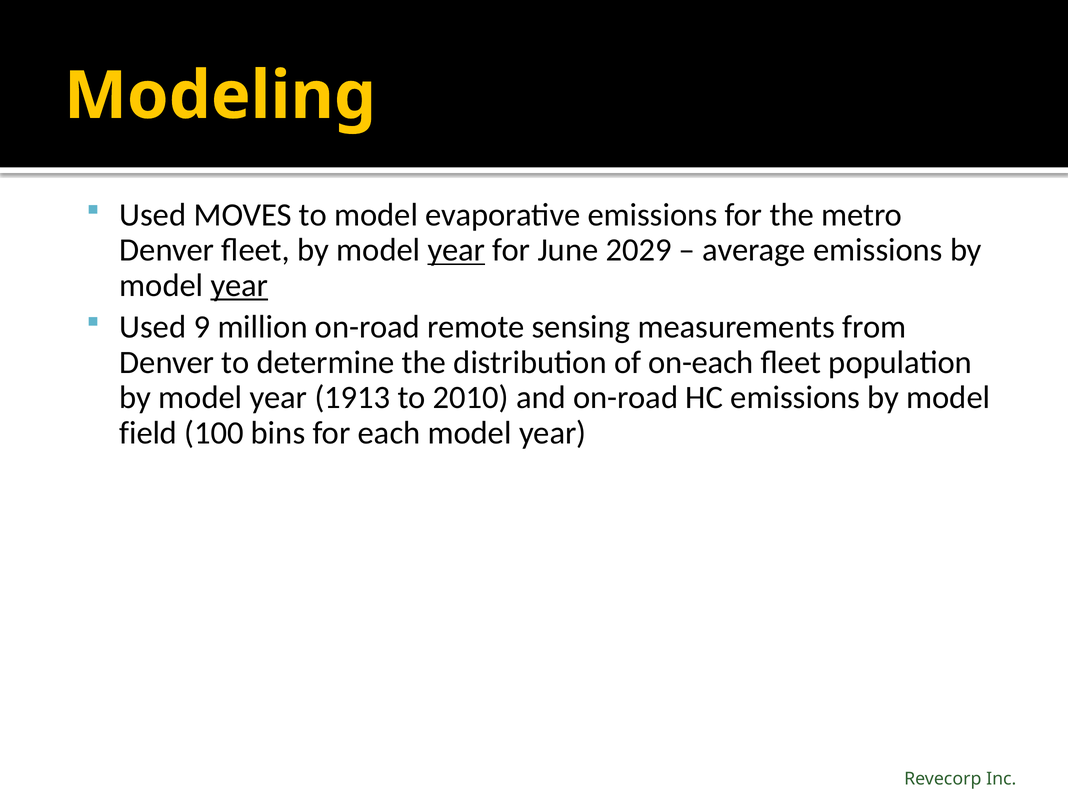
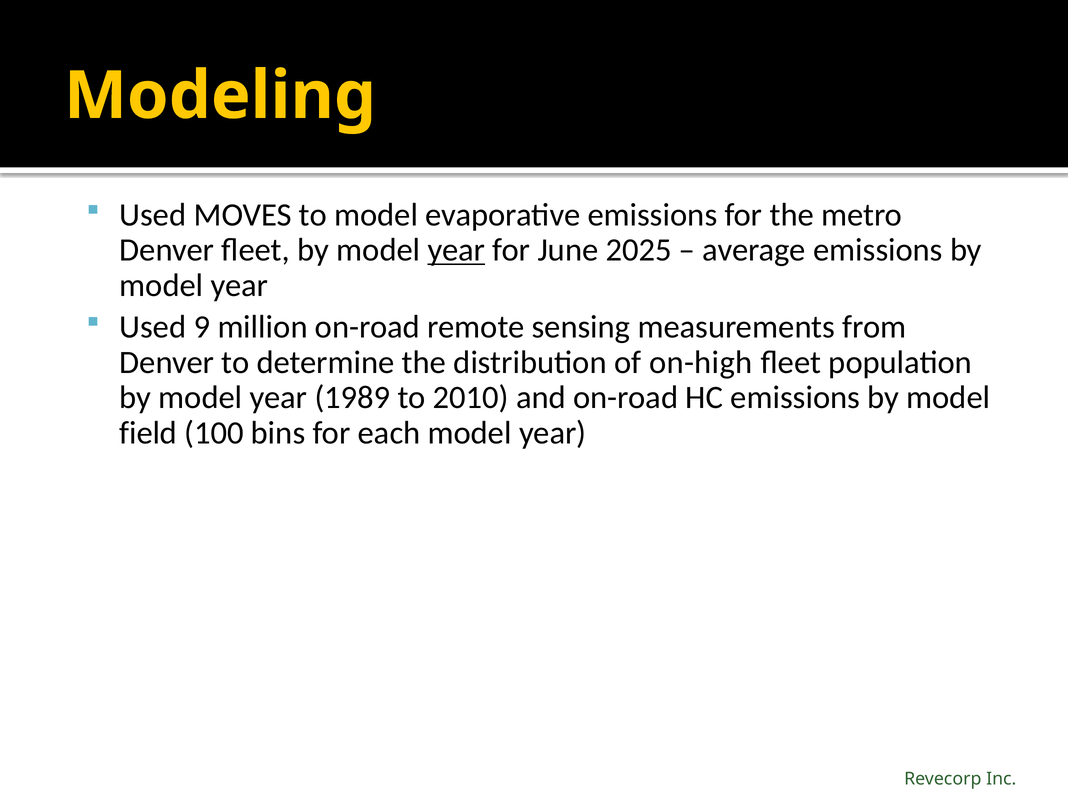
2029: 2029 -> 2025
year at (240, 285) underline: present -> none
on-each: on-each -> on-high
1913: 1913 -> 1989
